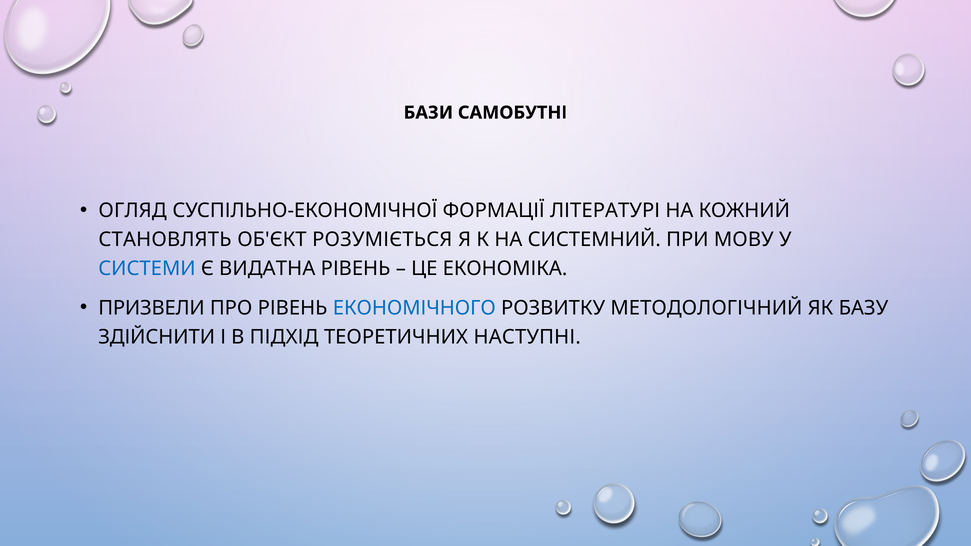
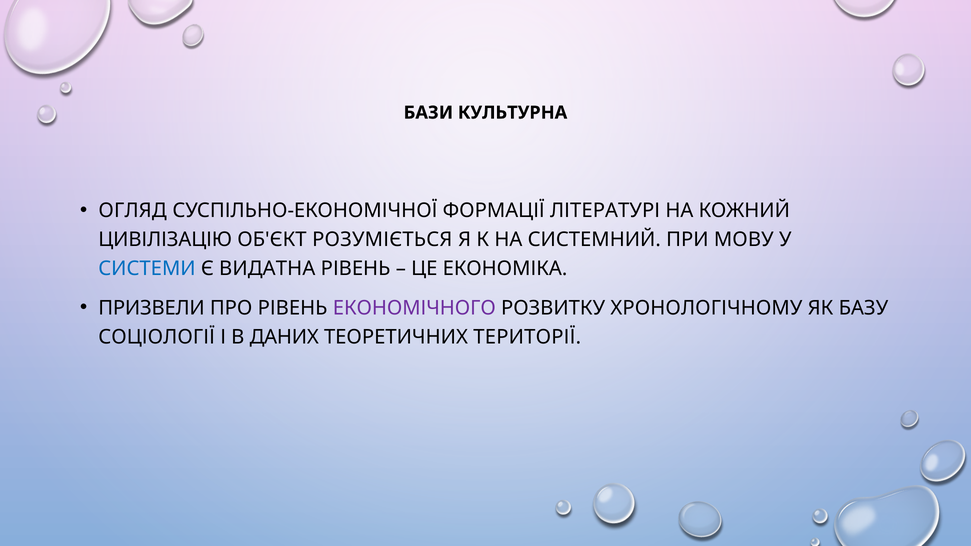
САМОБУТНІ: САМОБУТНІ -> КУЛЬТУРНА
СТАНОВЛЯТЬ: СТАНОВЛЯТЬ -> ЦИВІЛІЗАЦІЮ
ЕКОНОМІЧНОГО colour: blue -> purple
МЕТОДОЛОГІЧНИЙ: МЕТОДОЛОГІЧНИЙ -> ХРОНОЛОГІЧНОМУ
ЗДІЙСНИТИ: ЗДІЙСНИТИ -> СОЦІОЛОГІЇ
ПІДХІД: ПІДХІД -> ДАНИХ
НАСТУПНІ: НАСТУПНІ -> ТЕРИТОРІЇ
